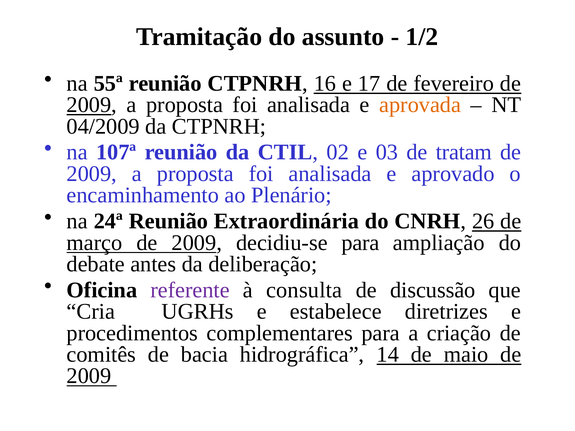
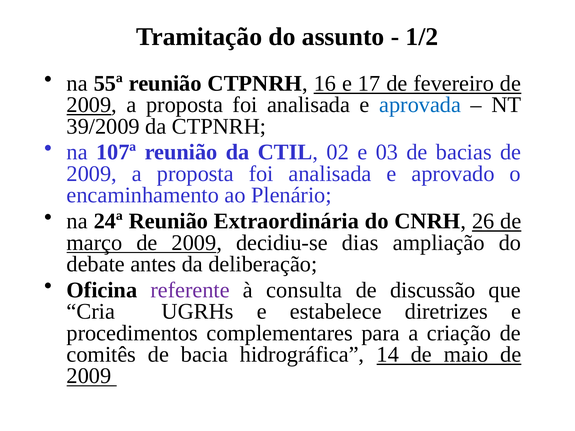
aprovada colour: orange -> blue
04/2009: 04/2009 -> 39/2009
tratam: tratam -> bacias
decidiu-se para: para -> dias
